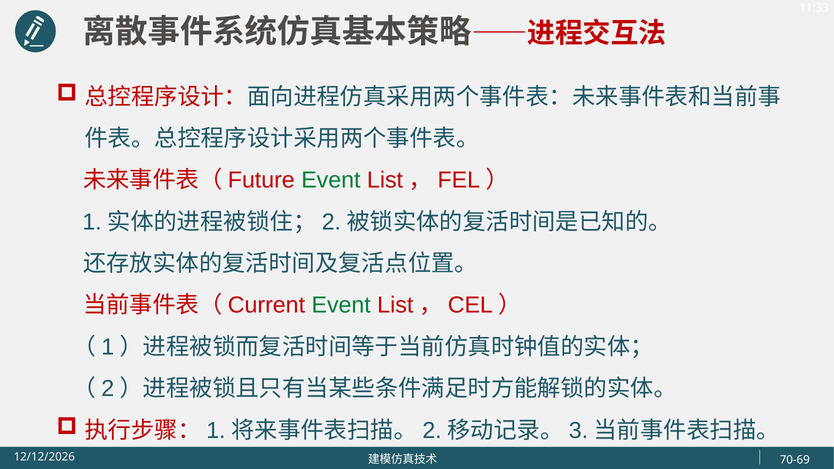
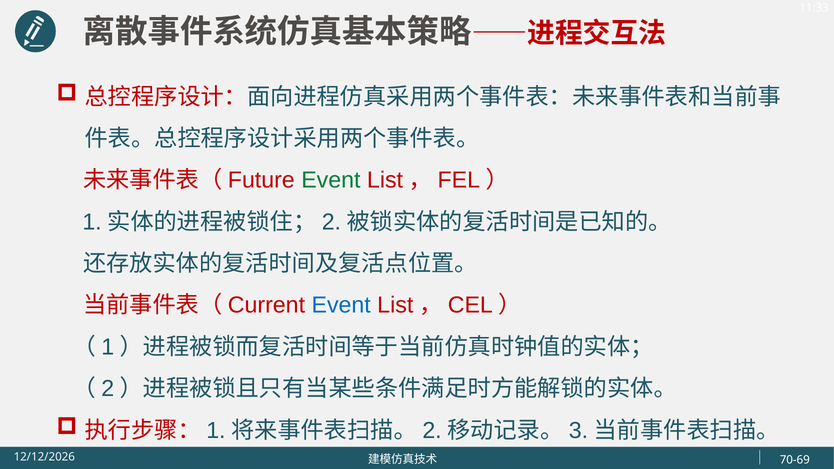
Event at (341, 305) colour: green -> blue
